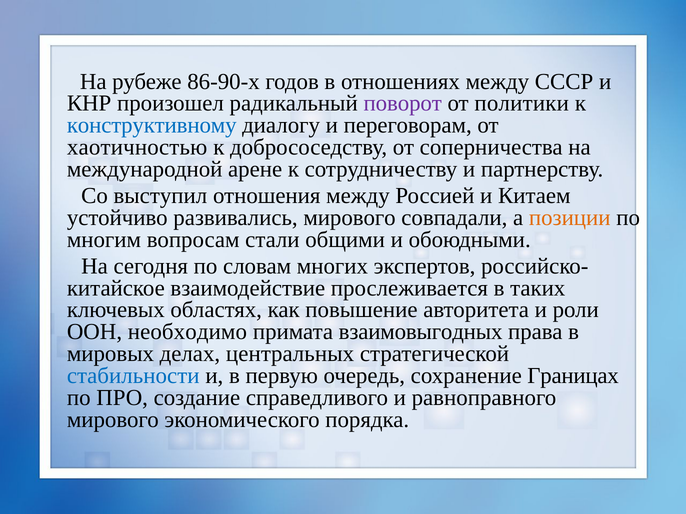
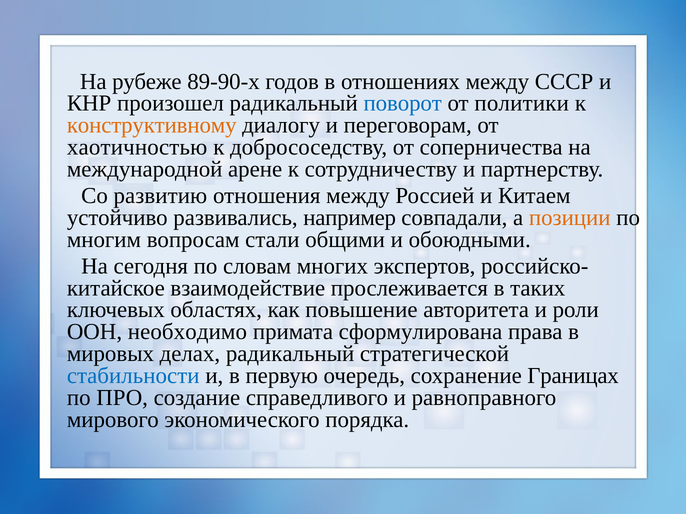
86-90-х: 86-90-х -> 89-90-х
поворот colour: purple -> blue
конструктивному colour: blue -> orange
выступил: выступил -> развитию
развивались мирового: мирового -> например
взаимовыгодных: взаимовыгодных -> сформулирована
делах центральных: центральных -> радикальный
